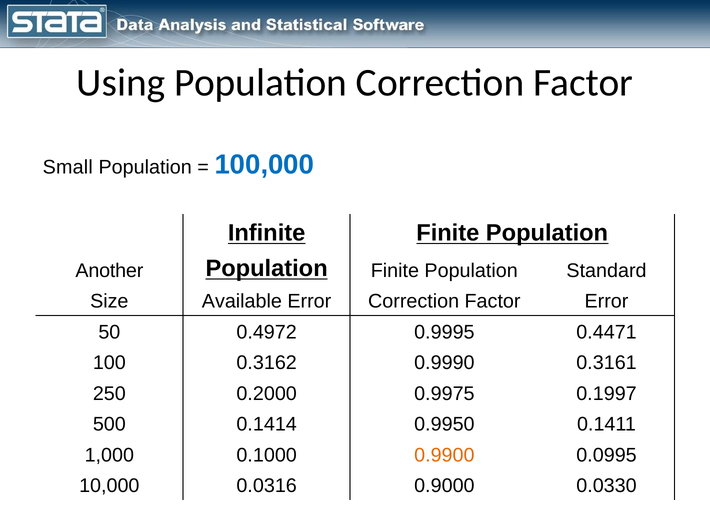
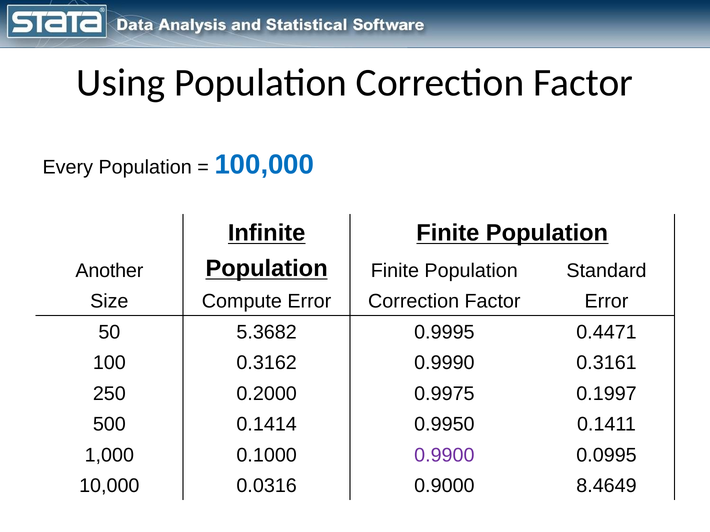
Small: Small -> Every
Available: Available -> Compute
0.4972: 0.4972 -> 5.3682
0.9900 colour: orange -> purple
0.0330: 0.0330 -> 8.4649
